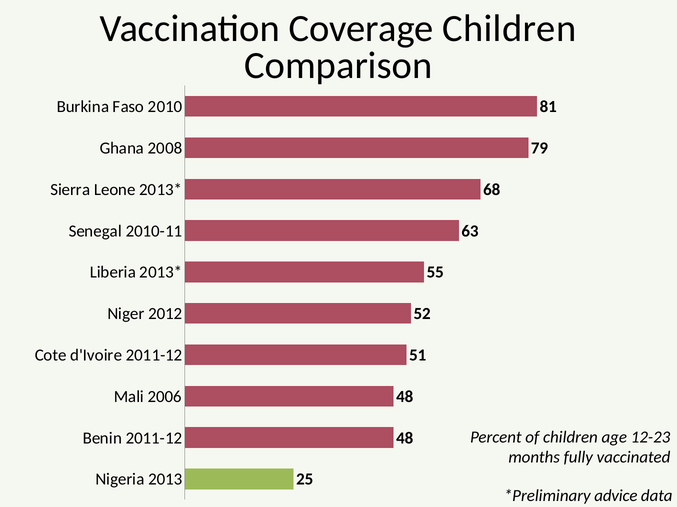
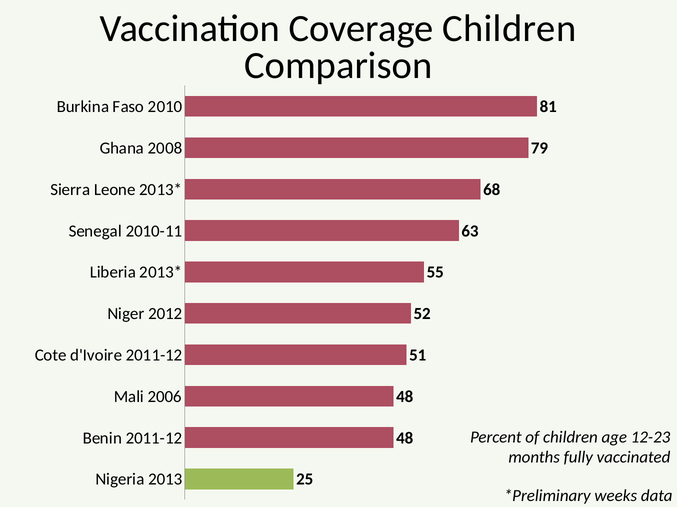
advice: advice -> weeks
